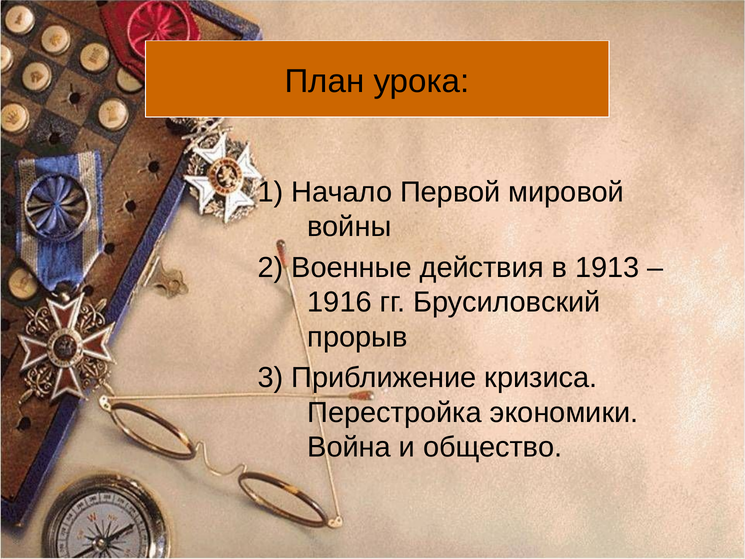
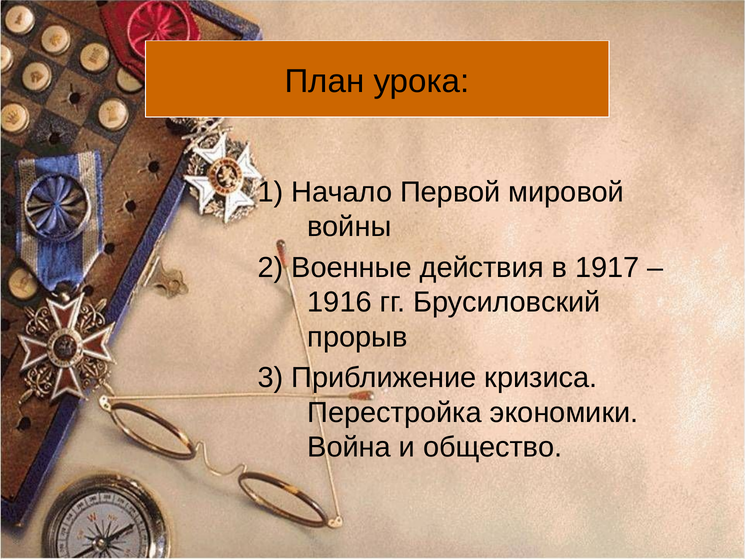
1913: 1913 -> 1917
